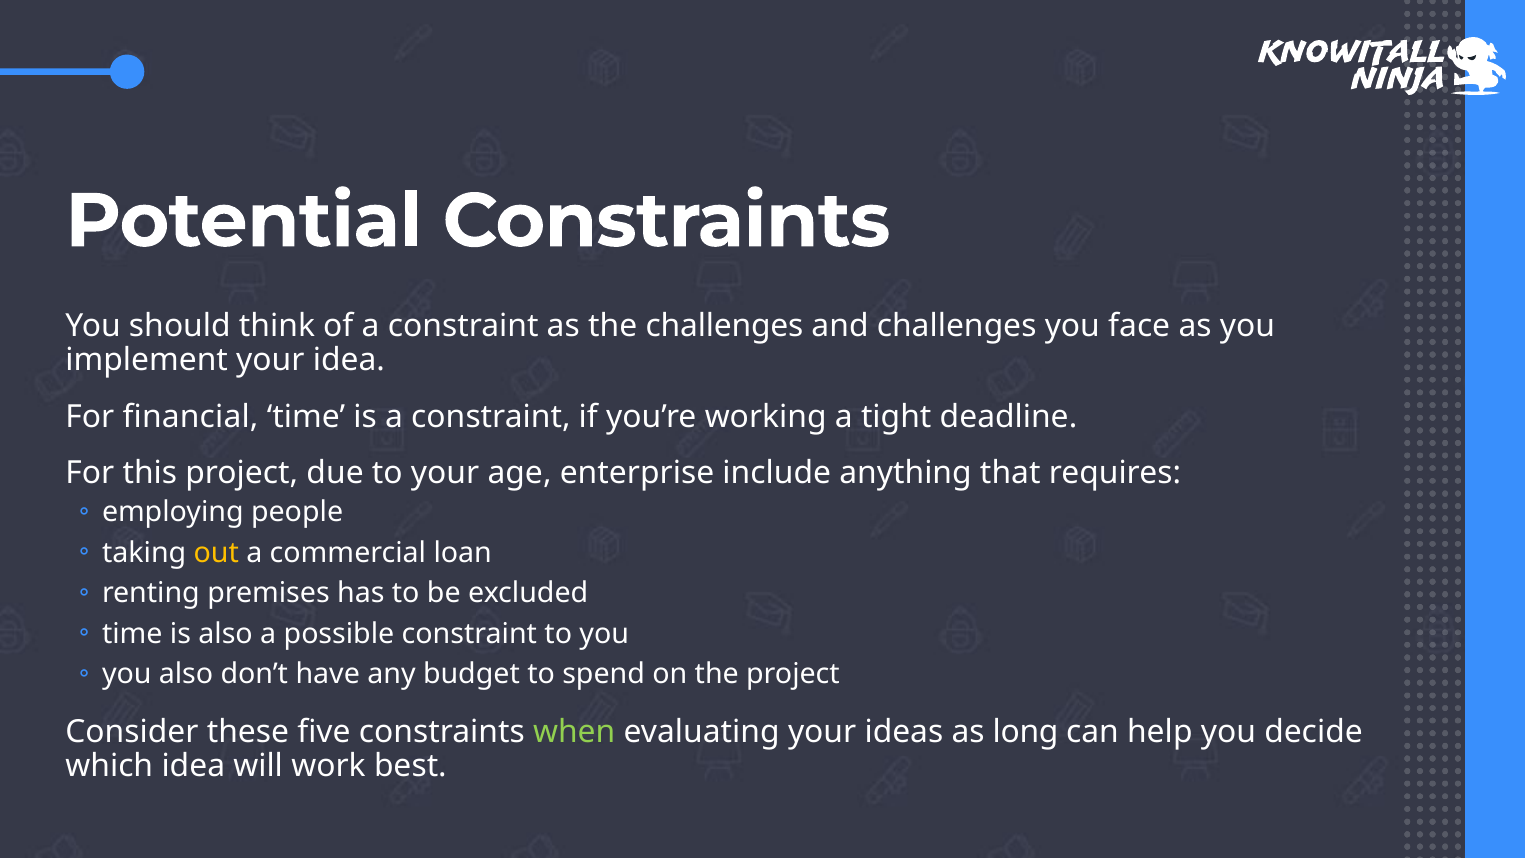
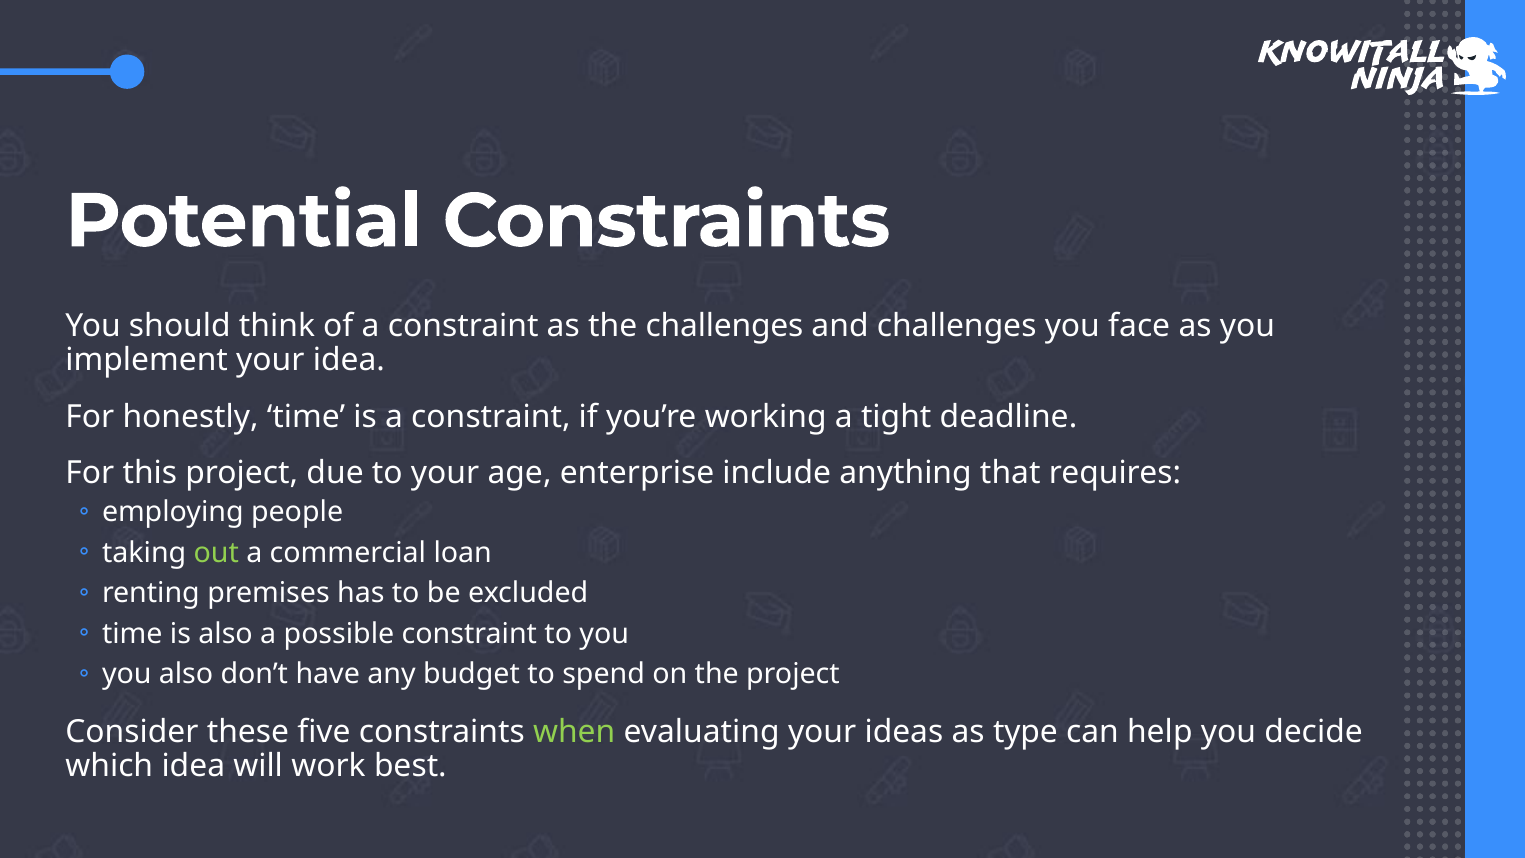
financial: financial -> honestly
out colour: yellow -> light green
long: long -> type
